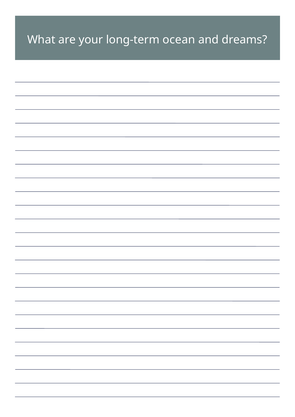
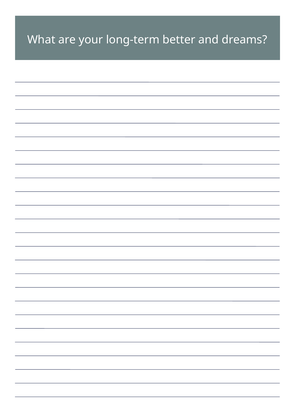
ocean: ocean -> better
